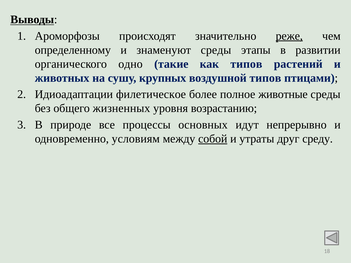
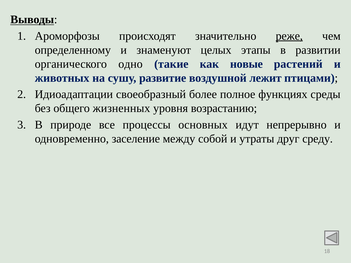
знаменуют среды: среды -> целых
как типов: типов -> новые
крупных: крупных -> развитие
воздушной типов: типов -> лежит
филетическое: филетическое -> своеобразный
животные: животные -> функциях
условиям: условиям -> заселение
собой underline: present -> none
